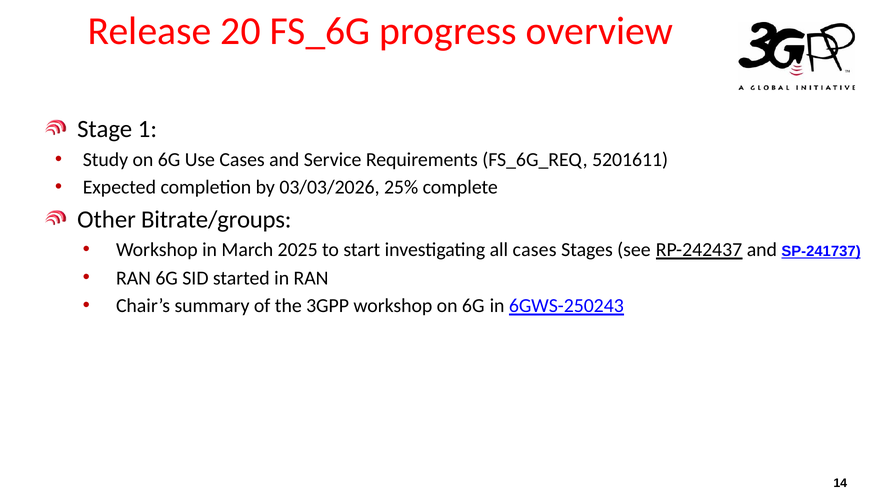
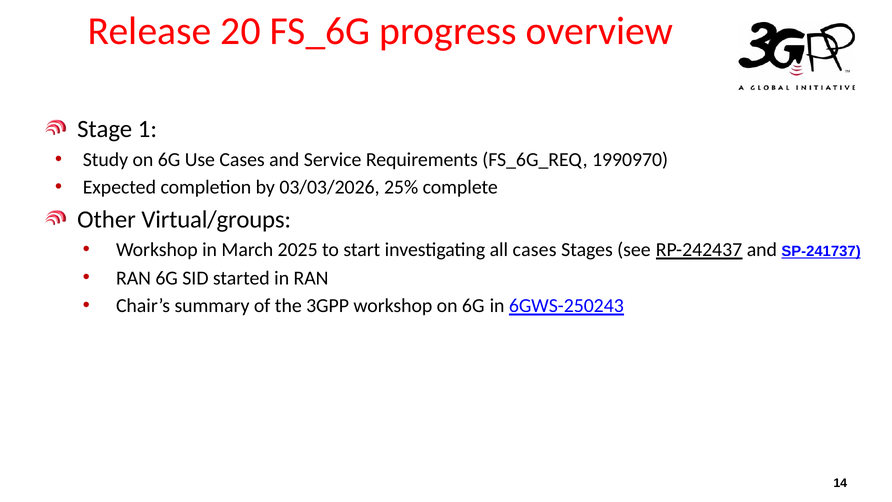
5201611: 5201611 -> 1990970
Bitrate/groups: Bitrate/groups -> Virtual/groups
